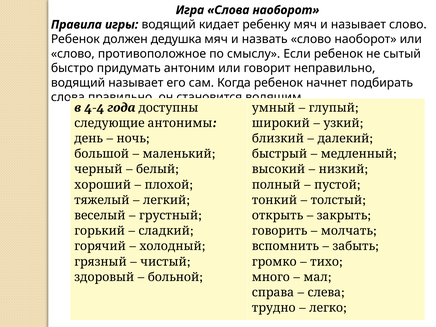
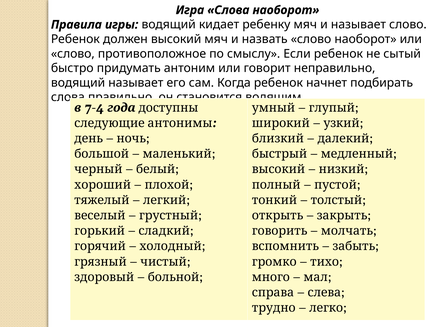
должен дедушка: дедушка -> высокий
4-4: 4-4 -> 7-4
